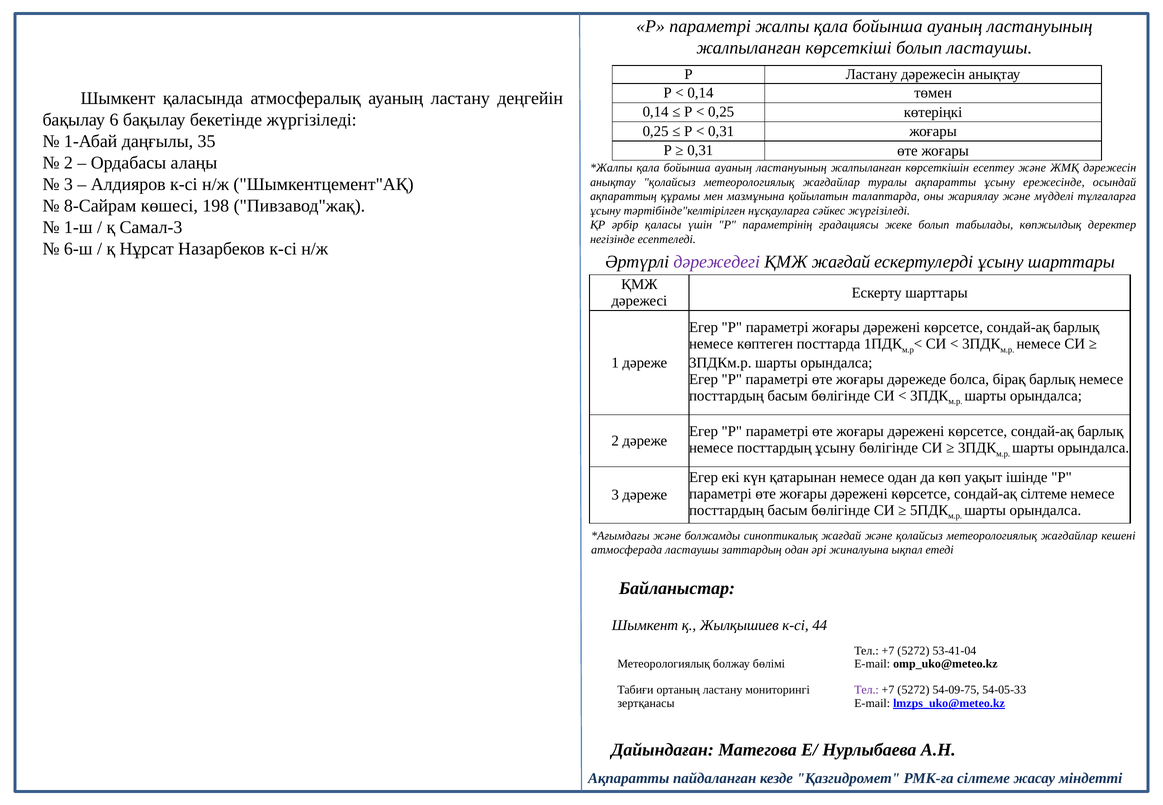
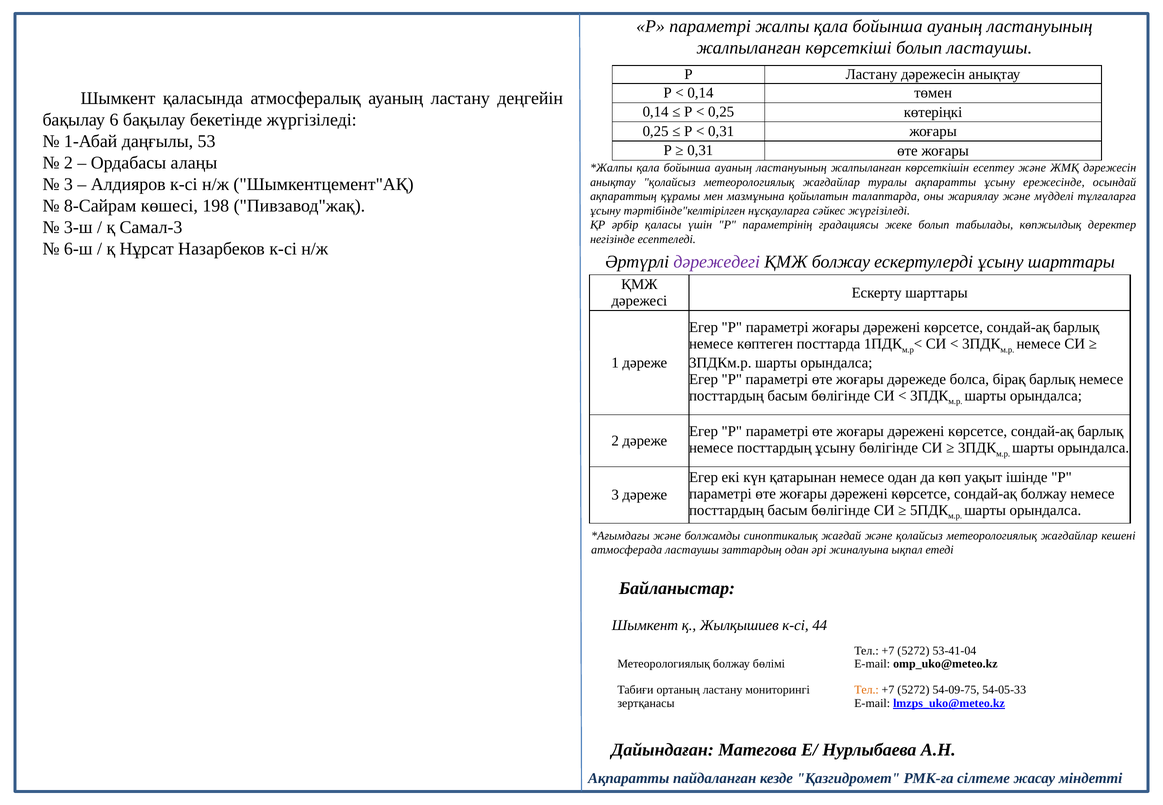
35: 35 -> 53
1-ш: 1-ш -> 3-ш
ҚМЖ жағдай: жағдай -> болжау
сондай-ақ сілтеме: сілтеме -> болжау
Тел at (867, 690) colour: purple -> orange
